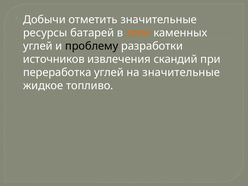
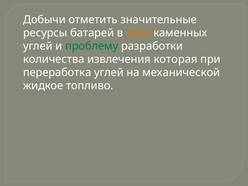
проблему colour: black -> green
источников: источников -> количества
скандий: скандий -> которая
на значительные: значительные -> механической
